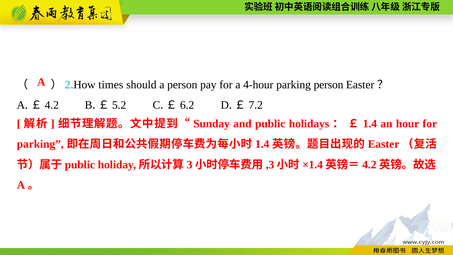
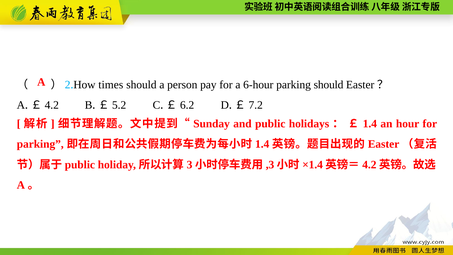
4-hour: 4-hour -> 6-hour
parking person: person -> should
